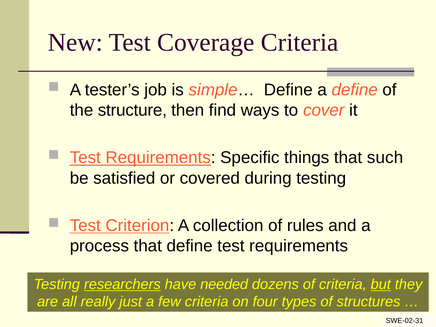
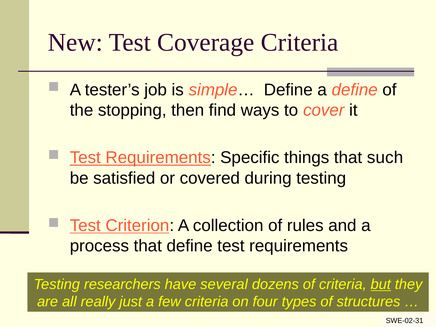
structure: structure -> stopping
researchers underline: present -> none
needed: needed -> several
